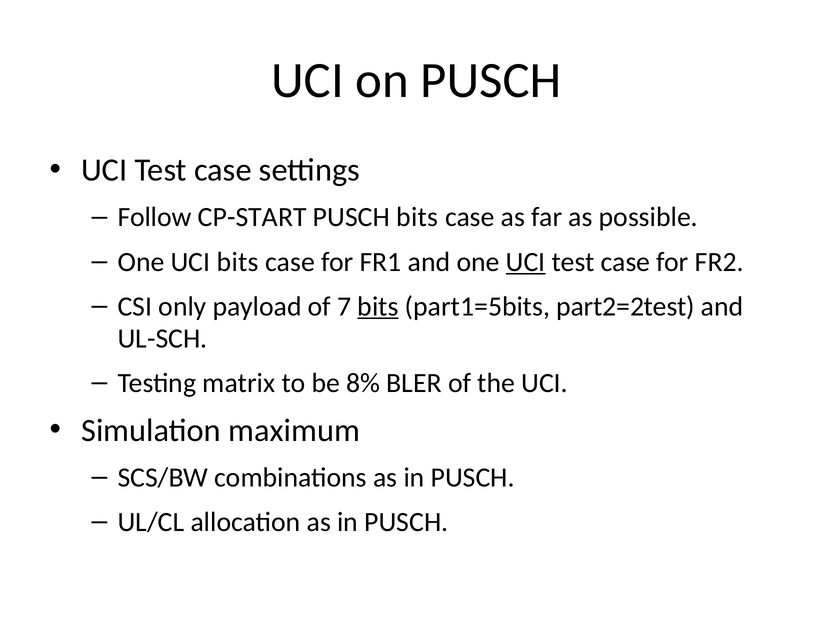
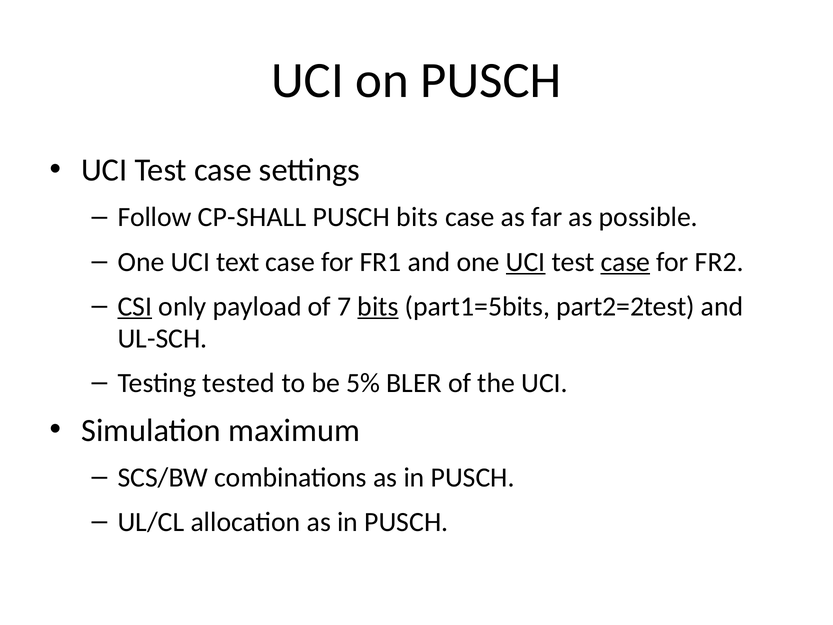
CP-START: CP-START -> CP-SHALL
UCI bits: bits -> text
case at (625, 262) underline: none -> present
CSI underline: none -> present
matrix: matrix -> tested
8%: 8% -> 5%
